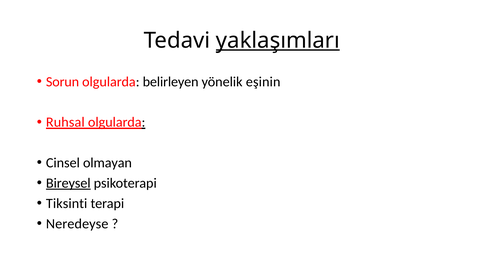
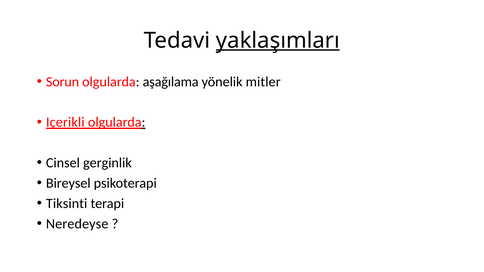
belirleyen: belirleyen -> aşağılama
eşinin: eşinin -> mitler
Ruhsal: Ruhsal -> Içerikli
olmayan: olmayan -> gerginlik
Bireysel underline: present -> none
